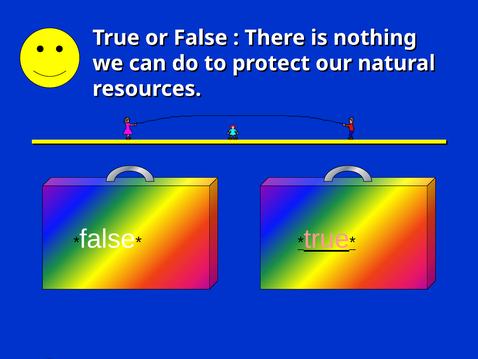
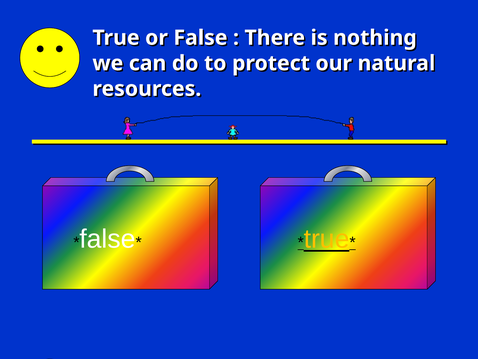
true at (327, 239) colour: pink -> yellow
